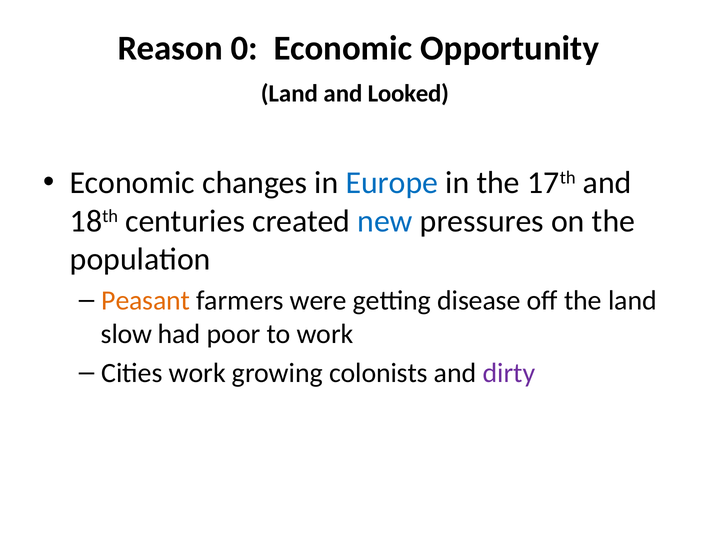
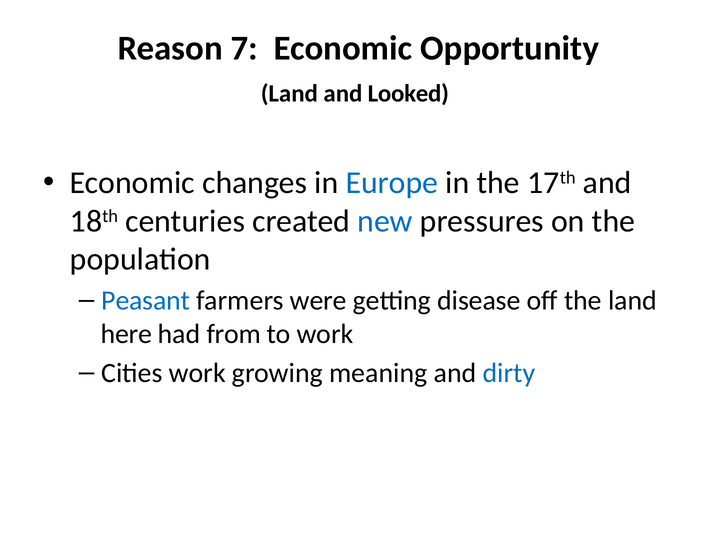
0: 0 -> 7
Peasant colour: orange -> blue
slow: slow -> here
poor: poor -> from
colonists: colonists -> meaning
dirty colour: purple -> blue
